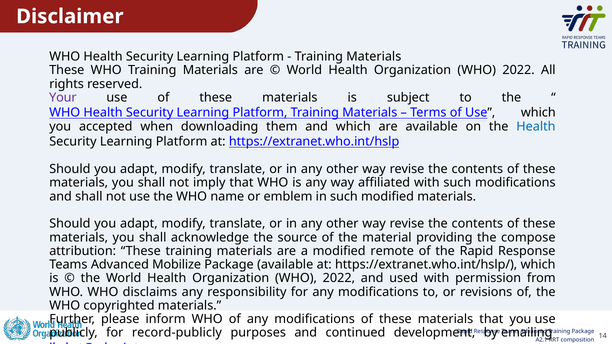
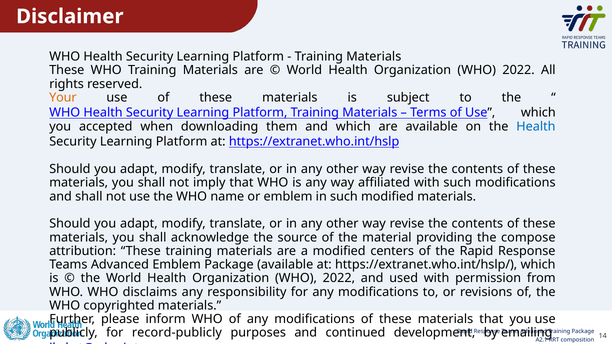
Your colour: purple -> orange
remote: remote -> centers
Advanced Mobilize: Mobilize -> Emblem
